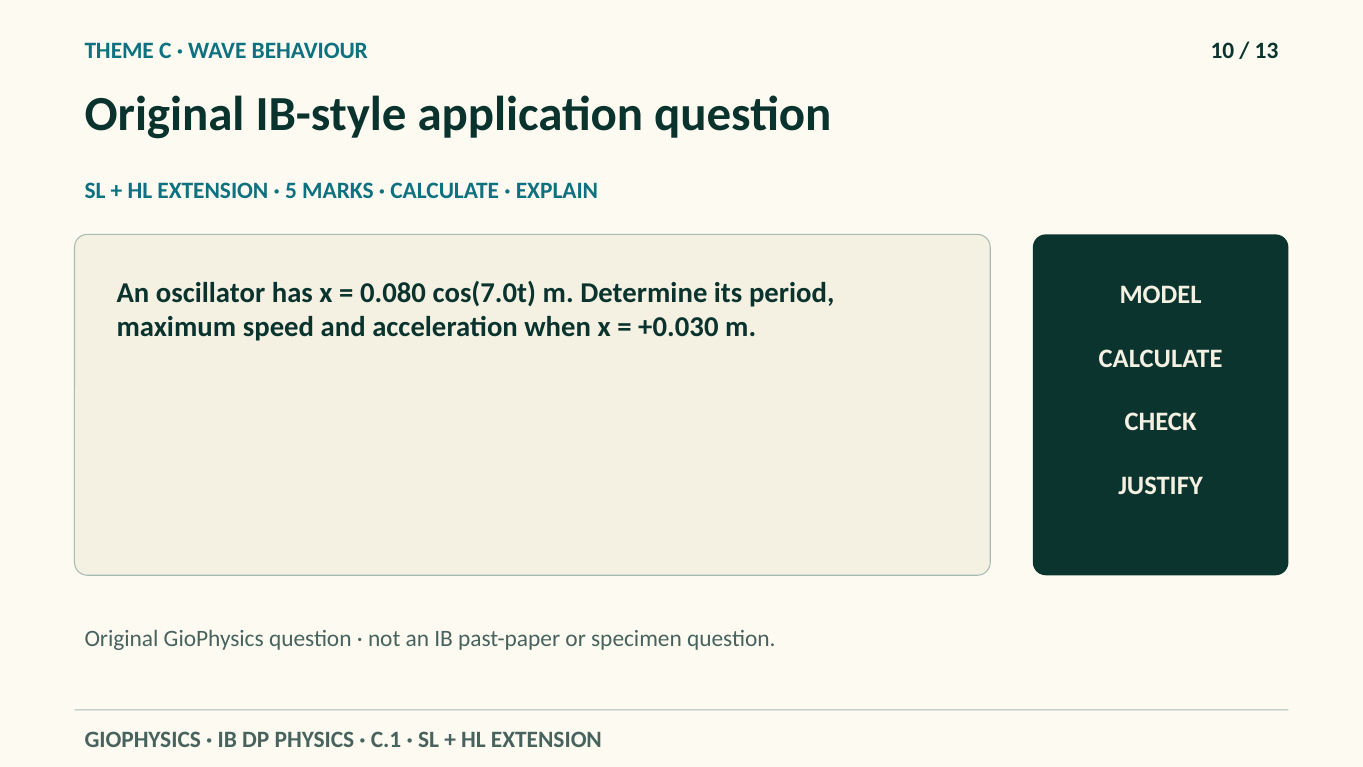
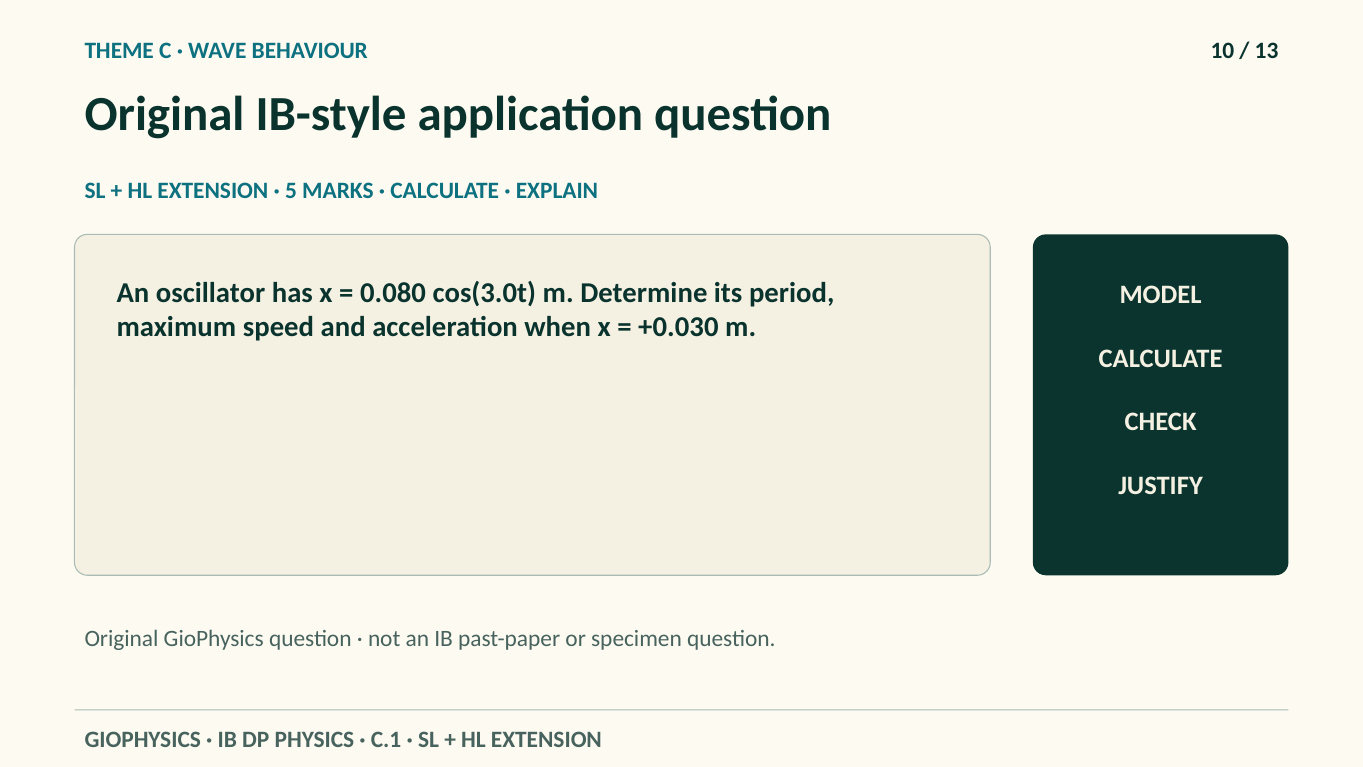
cos(7.0t: cos(7.0t -> cos(3.0t
